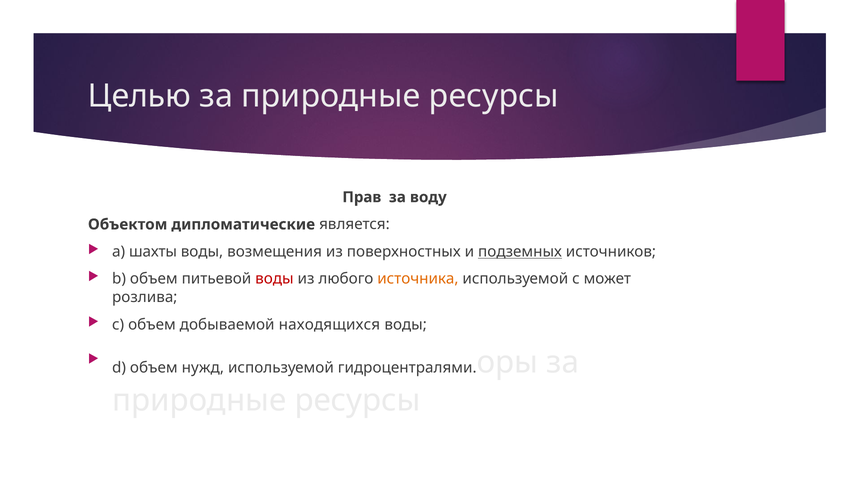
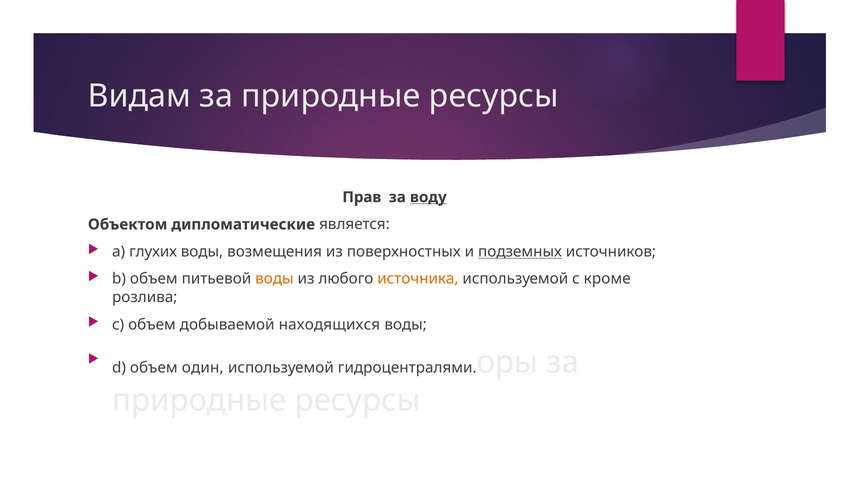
Целью: Целью -> Видам
воду underline: none -> present
шахты: шахты -> глухих
воды at (274, 279) colour: red -> orange
может: может -> кроме
нужд: нужд -> один
